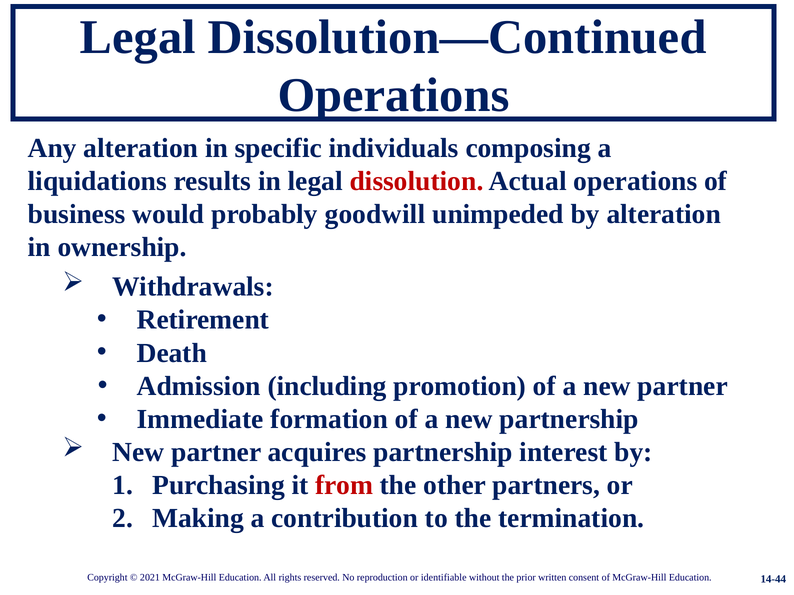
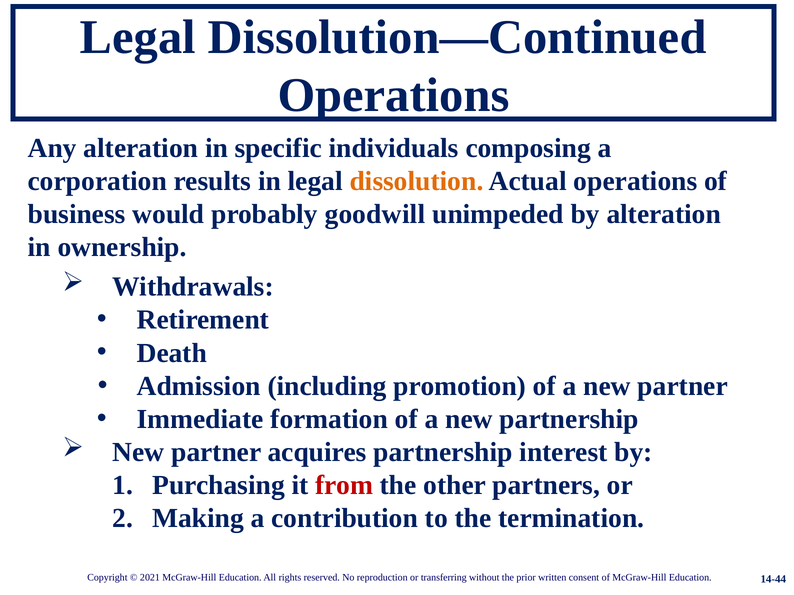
liquidations: liquidations -> corporation
dissolution colour: red -> orange
identifiable: identifiable -> transferring
